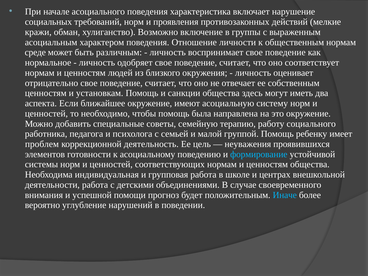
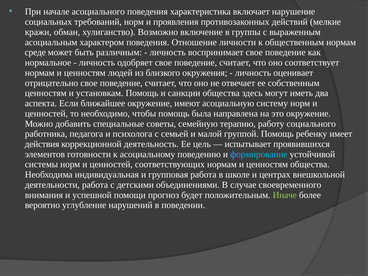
проблем: проблем -> действия
неуважения: неуважения -> испытывает
Иначе colour: light blue -> light green
